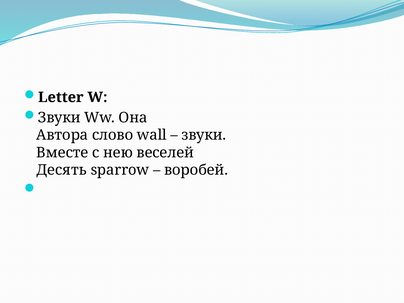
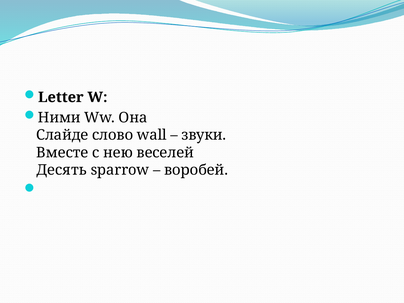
Звуки at (59, 118): Звуки -> Ними
Автора: Автора -> Слайде
